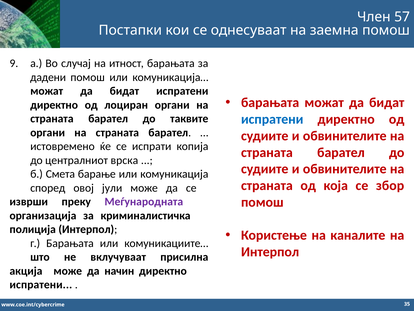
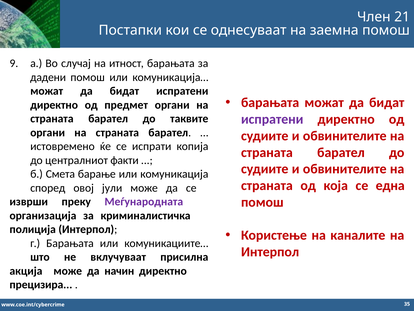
57: 57 -> 21
лоциран: лоциран -> предмет
испратени at (272, 119) colour: blue -> purple
врска: врска -> факти
збор: збор -> една
испратени at (41, 284): испратени -> прецизира
